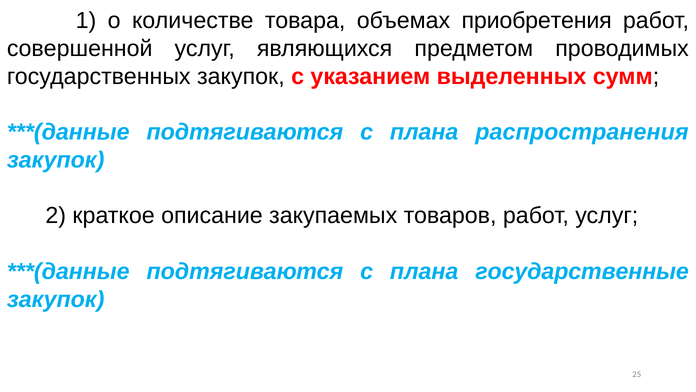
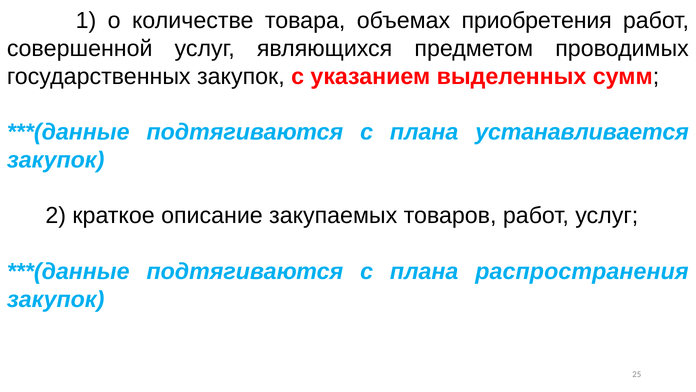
распространения: распространения -> устанавливается
государственные: государственные -> распространения
